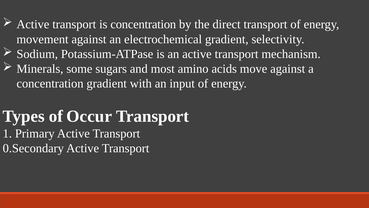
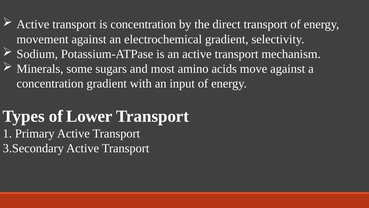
Occur: Occur -> Lower
0.Secondary: 0.Secondary -> 3.Secondary
